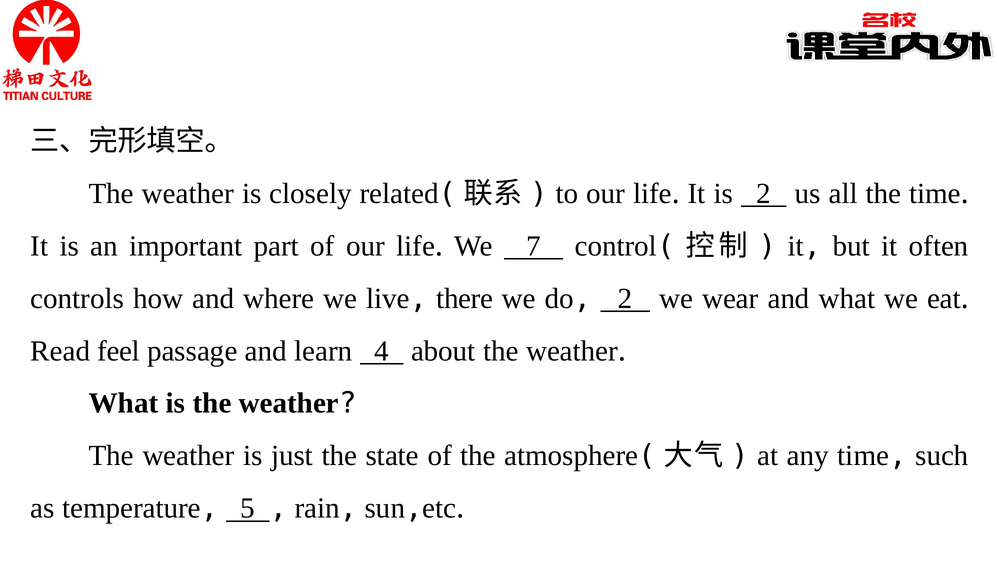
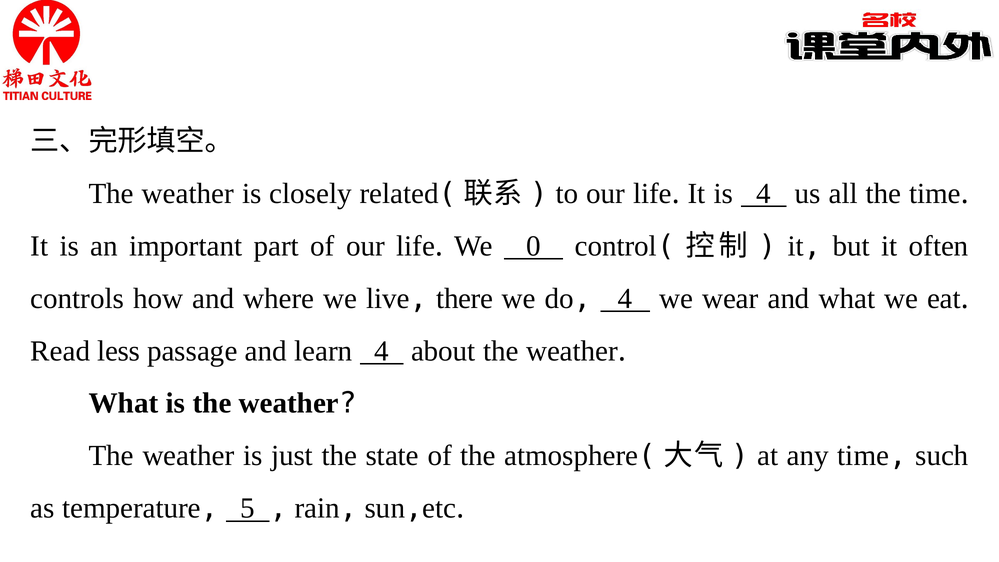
is 2: 2 -> 4
7: 7 -> 0
do 2: 2 -> 4
feel: feel -> less
